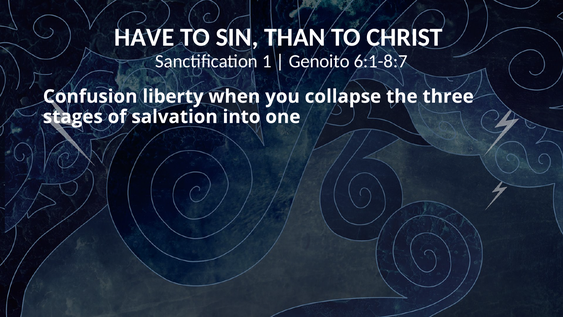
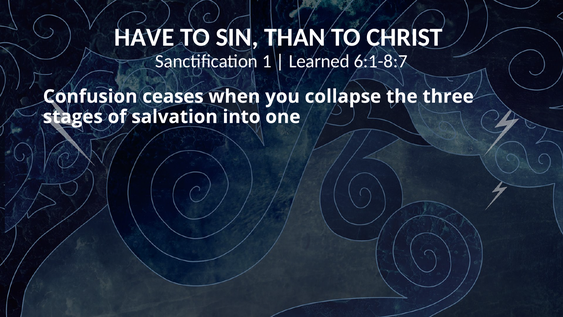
Genoito: Genoito -> Learned
liberty: liberty -> ceases
